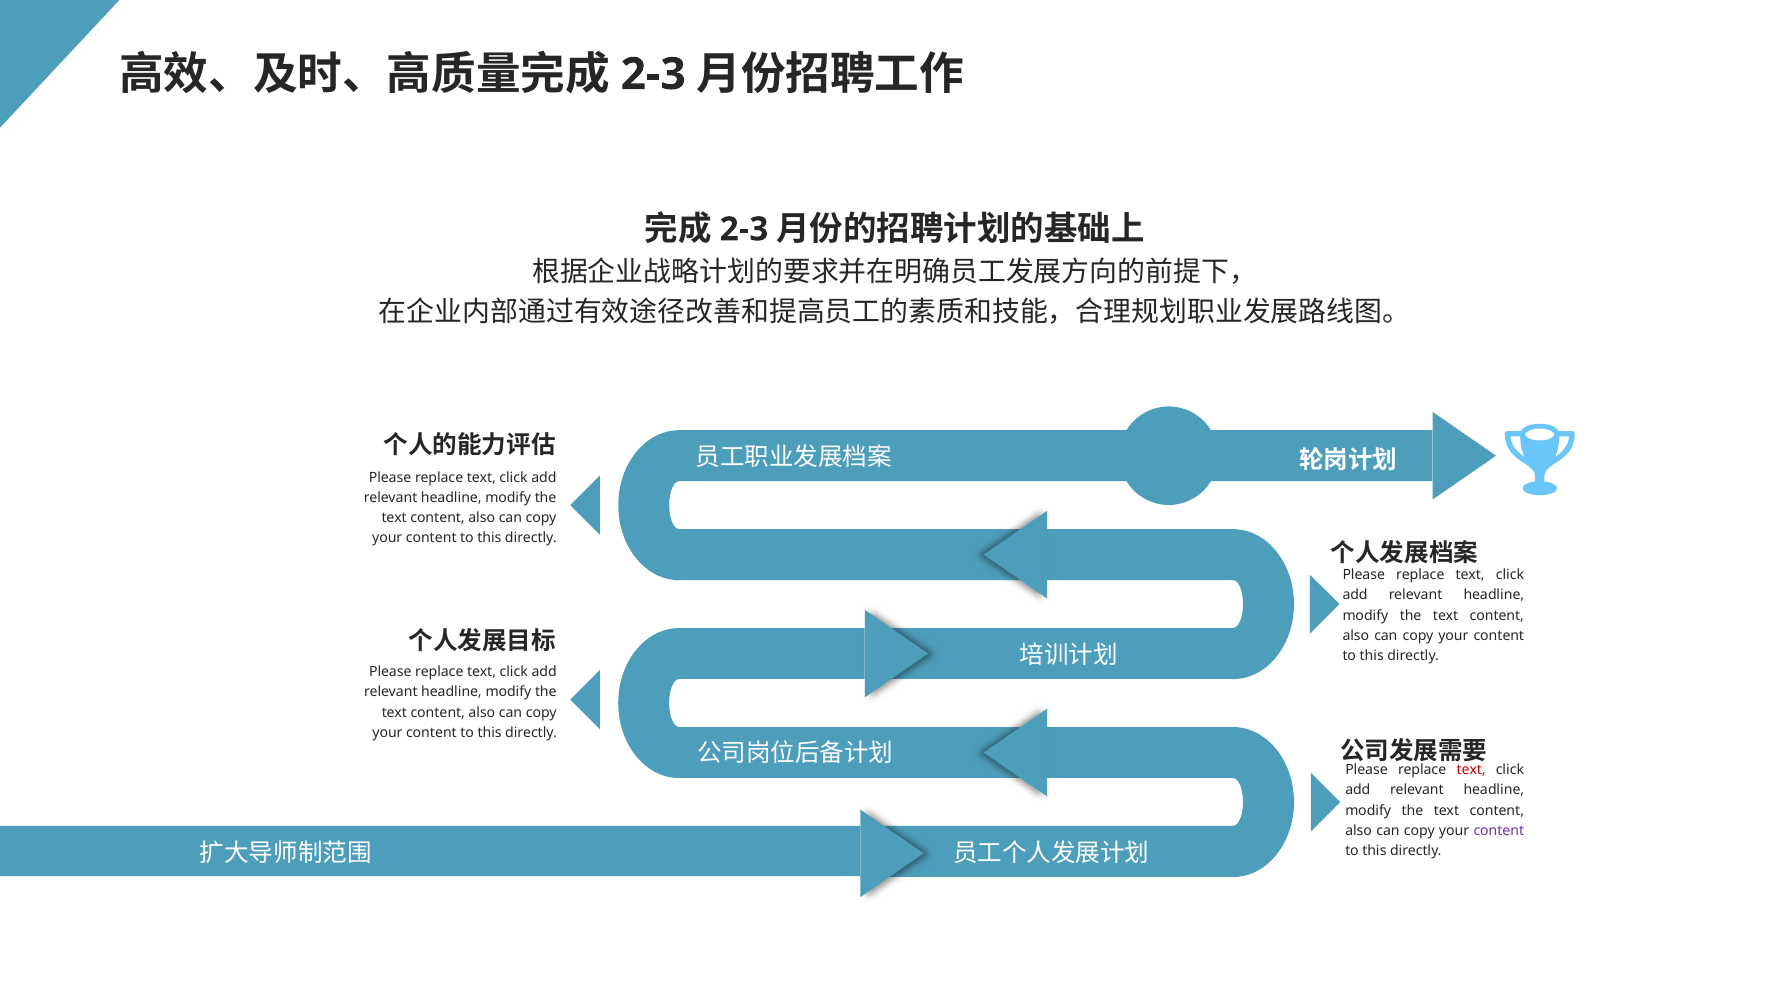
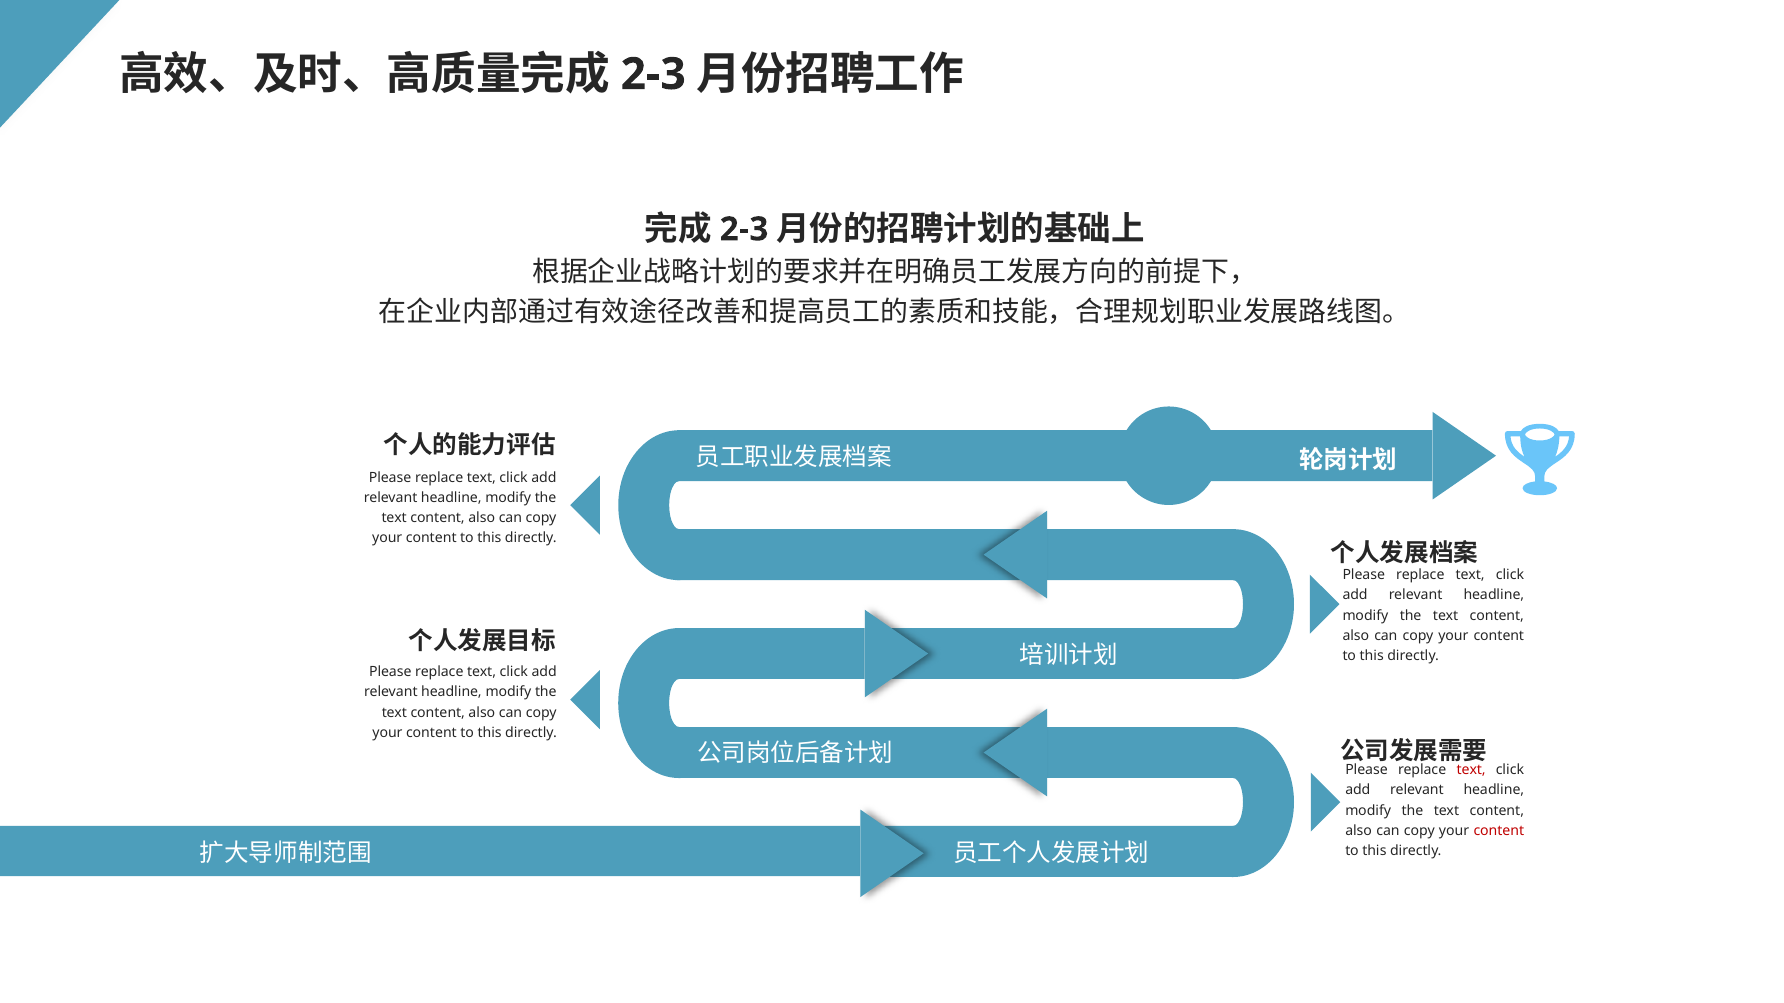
content at (1499, 831) colour: purple -> red
